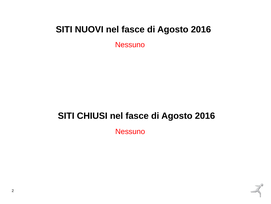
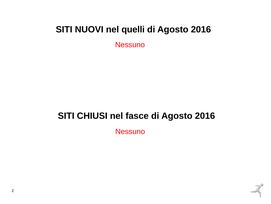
NUOVI nel fasce: fasce -> quelli
